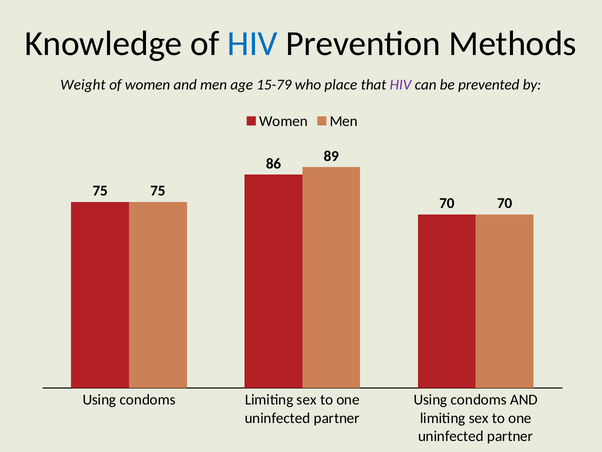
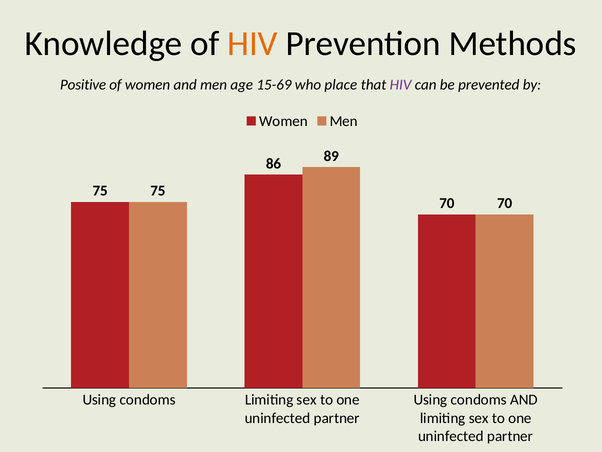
HIV at (253, 43) colour: blue -> orange
Weight: Weight -> Positive
15-79: 15-79 -> 15-69
